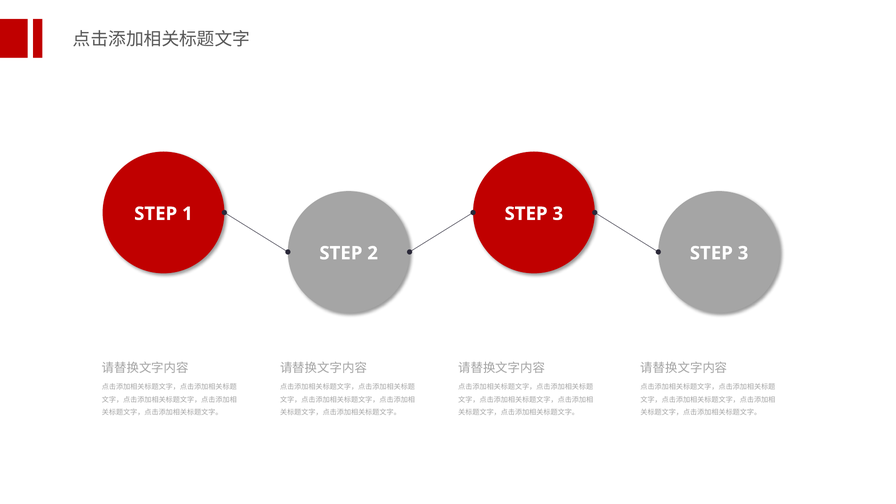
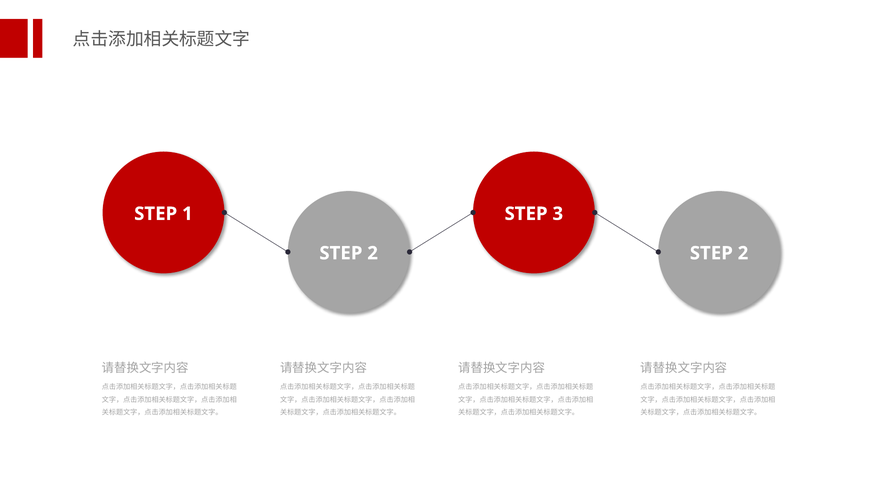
3 at (743, 253): 3 -> 2
